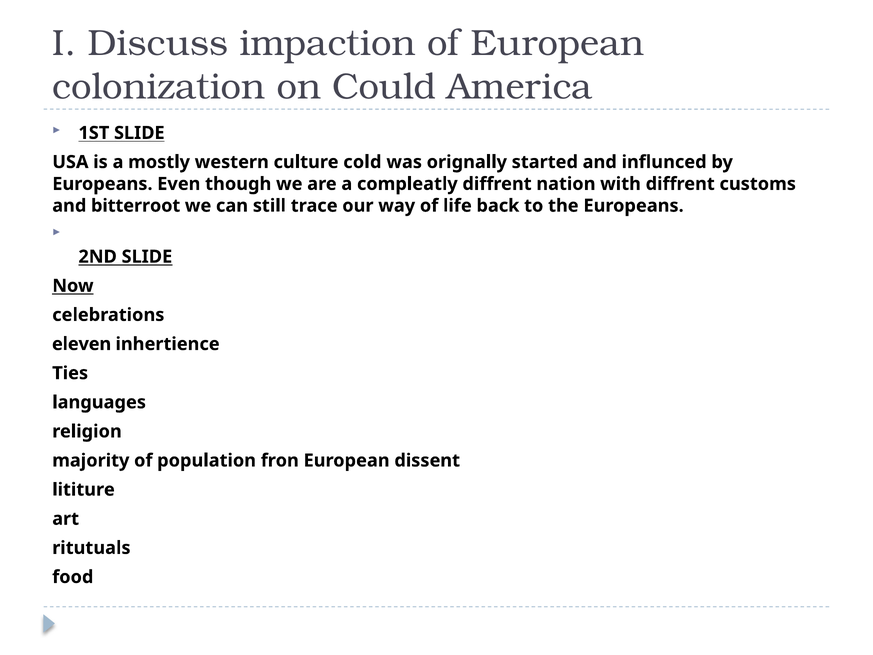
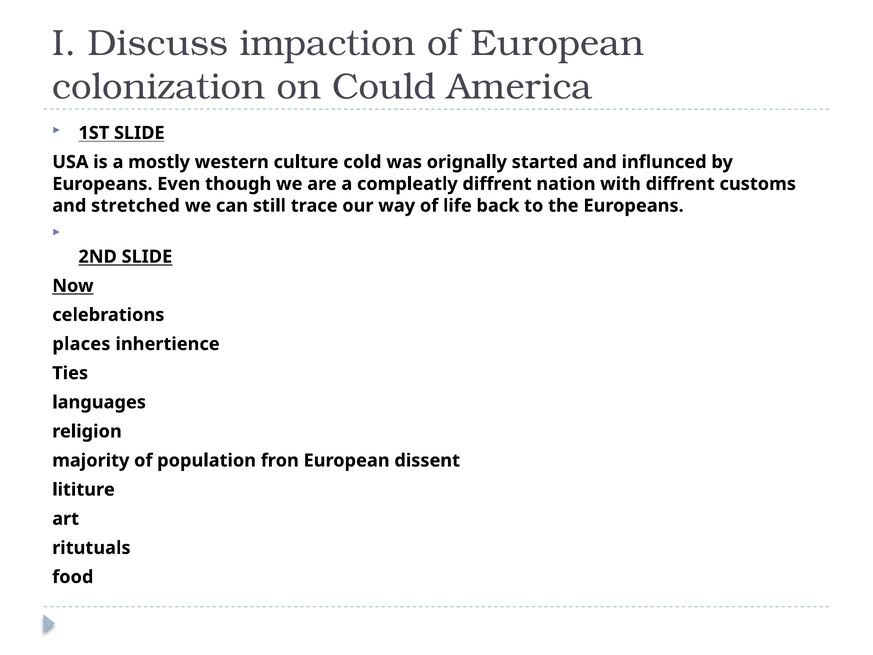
bitterroot: bitterroot -> stretched
eleven: eleven -> places
